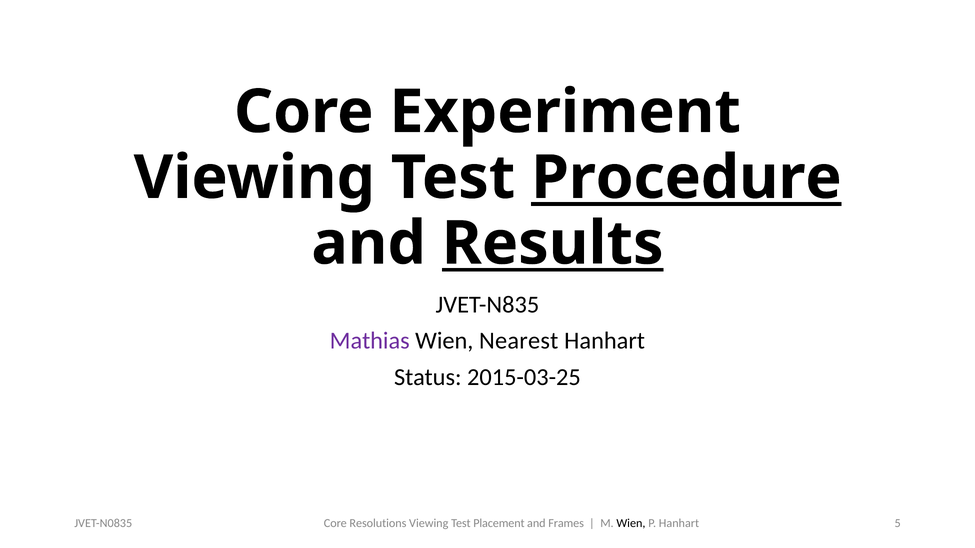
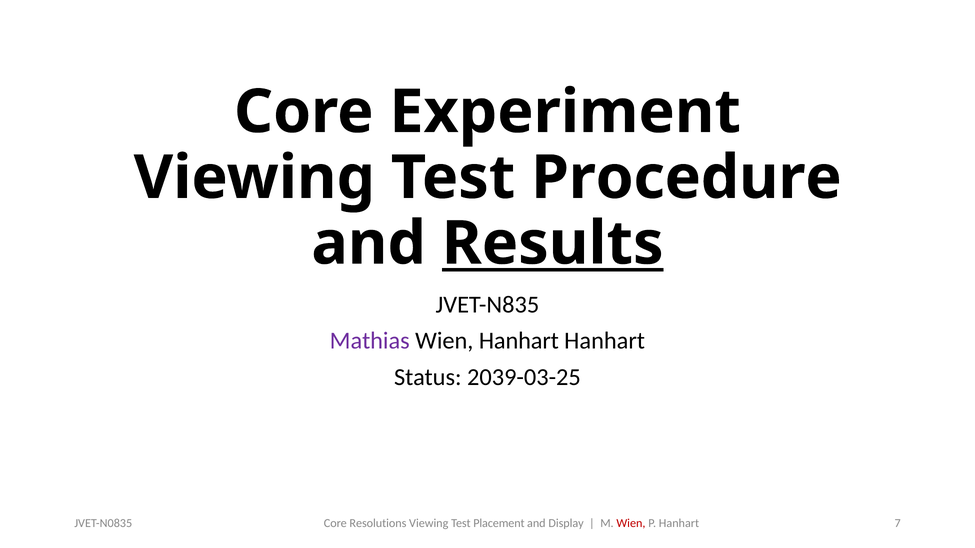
Procedure underline: present -> none
Wien Nearest: Nearest -> Hanhart
2015-03-25: 2015-03-25 -> 2039-03-25
Frames: Frames -> Display
Wien at (631, 524) colour: black -> red
5: 5 -> 7
